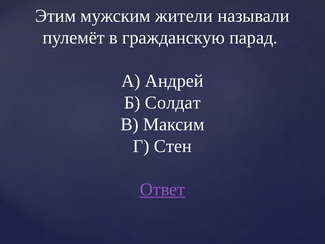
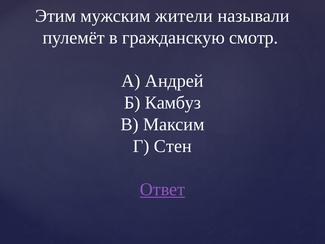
парад: парад -> смотр
Солдат: Солдат -> Камбуз
